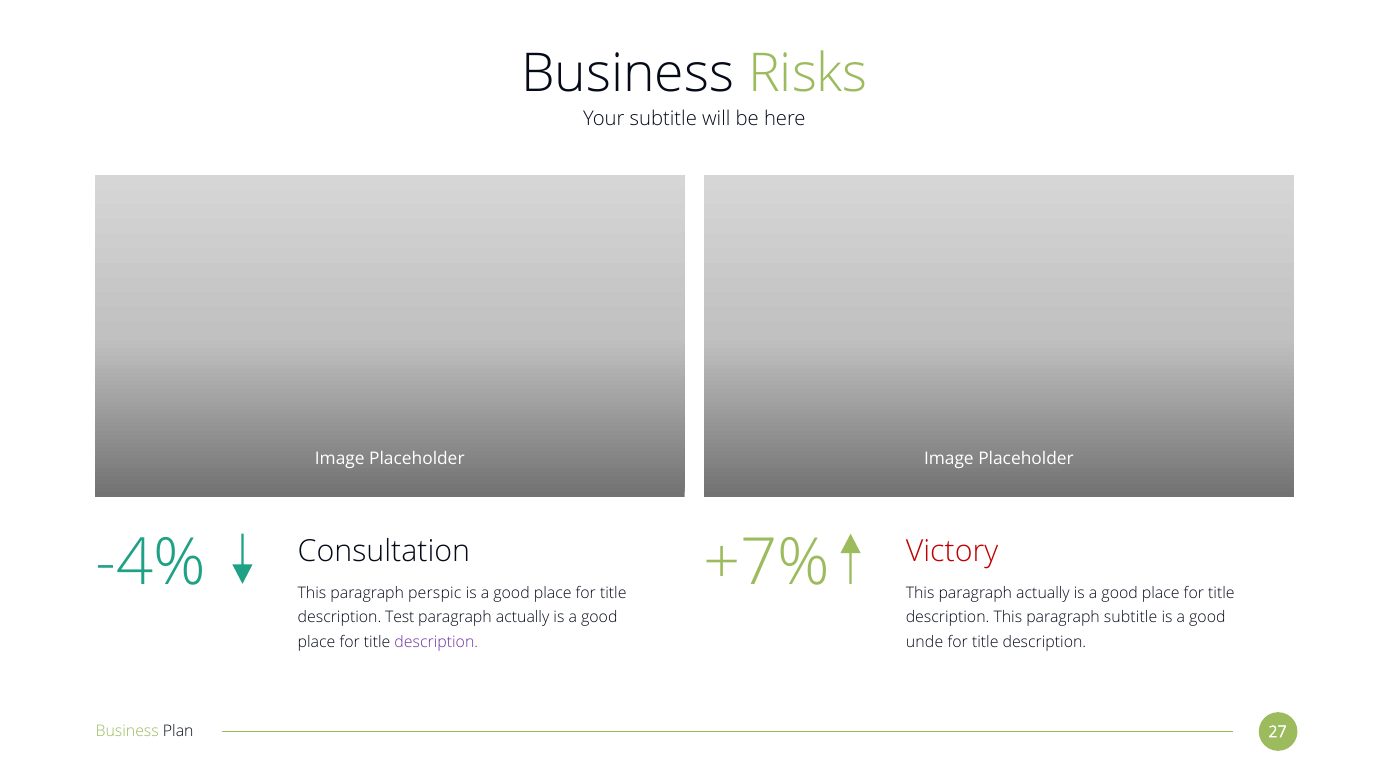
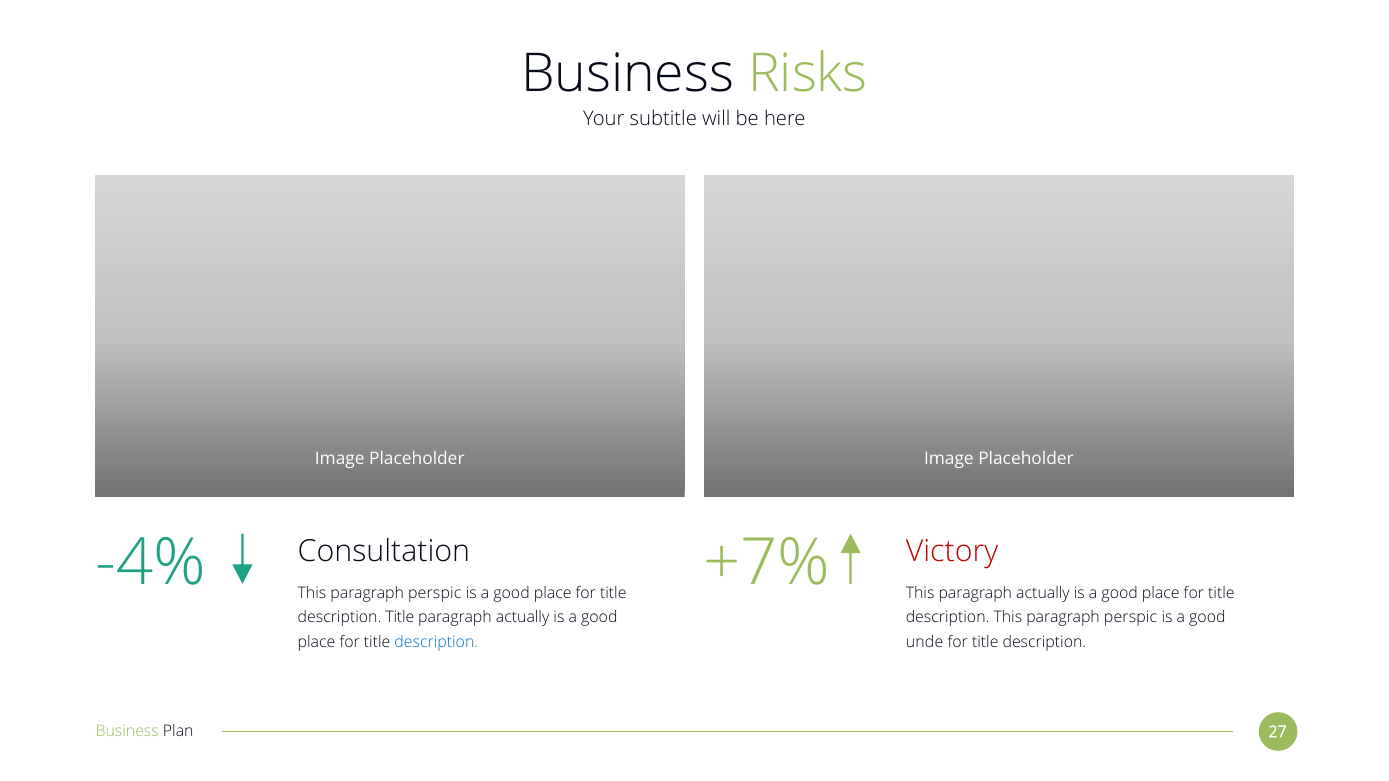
description Test: Test -> Title
description This paragraph subtitle: subtitle -> perspic
description at (436, 643) colour: purple -> blue
